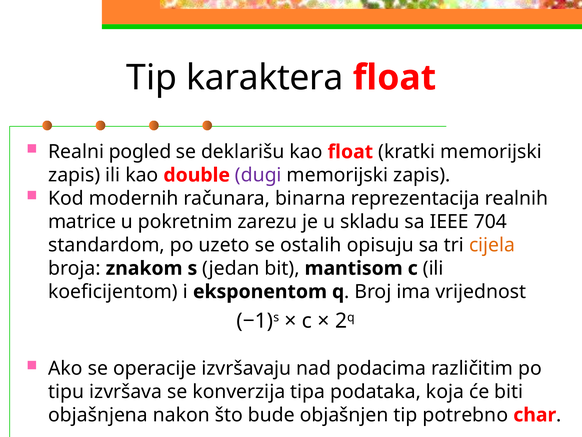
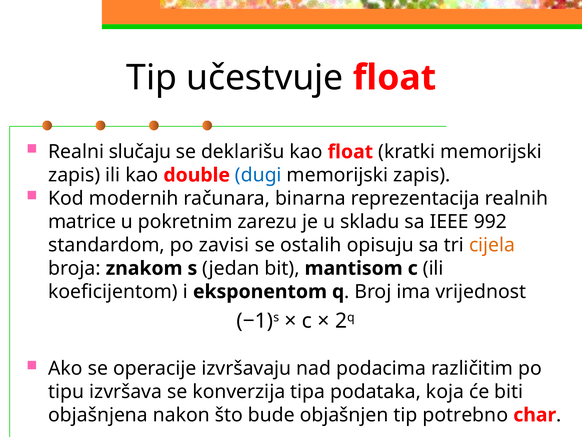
karaktera: karaktera -> učestvuje
pogled: pogled -> slučaju
dugi colour: purple -> blue
704: 704 -> 992
uzeto: uzeto -> zavisi
